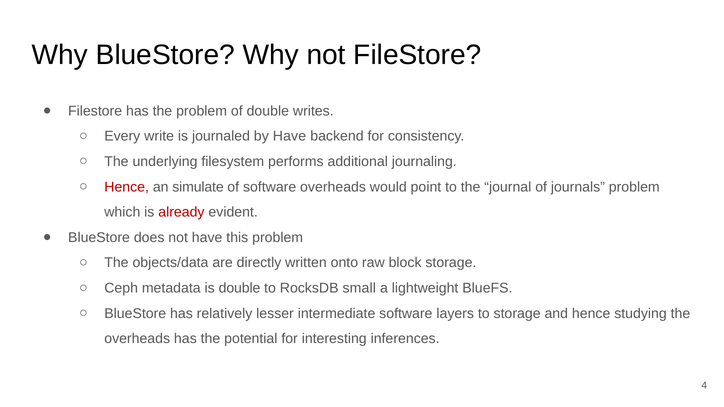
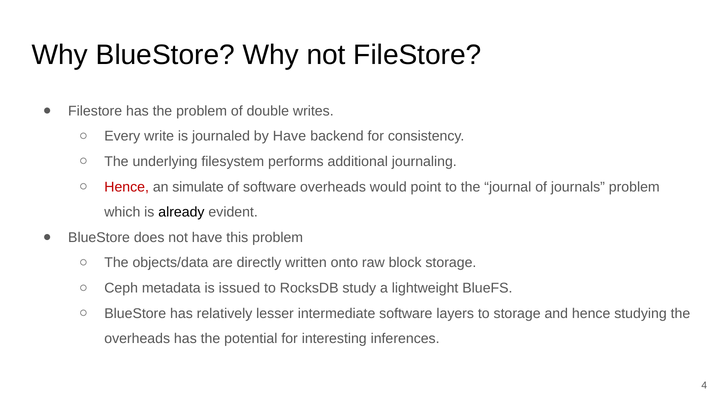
already colour: red -> black
is double: double -> issued
small: small -> study
